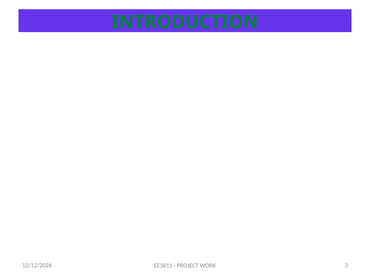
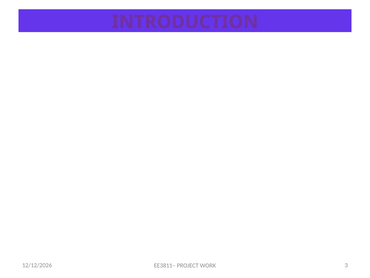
INTRODUCTION colour: green -> purple
